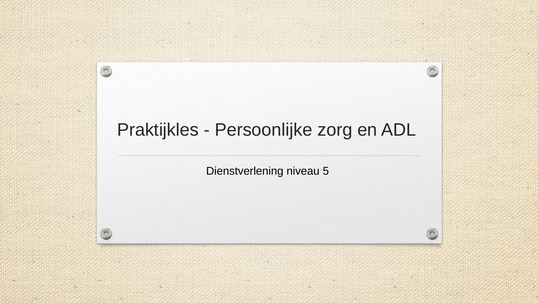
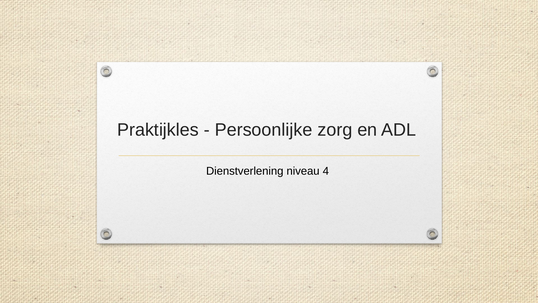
5: 5 -> 4
